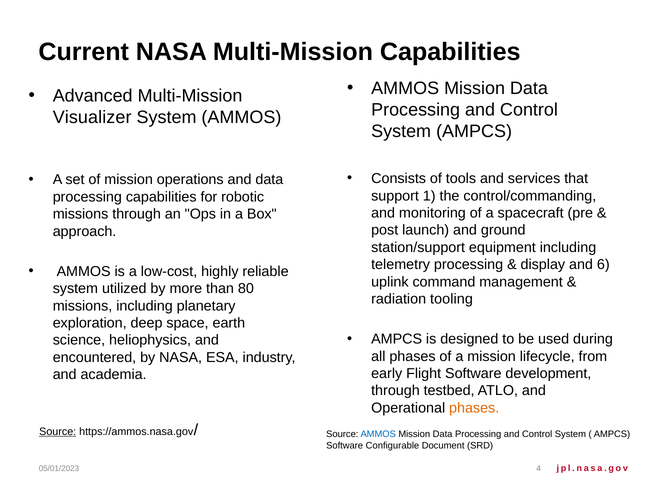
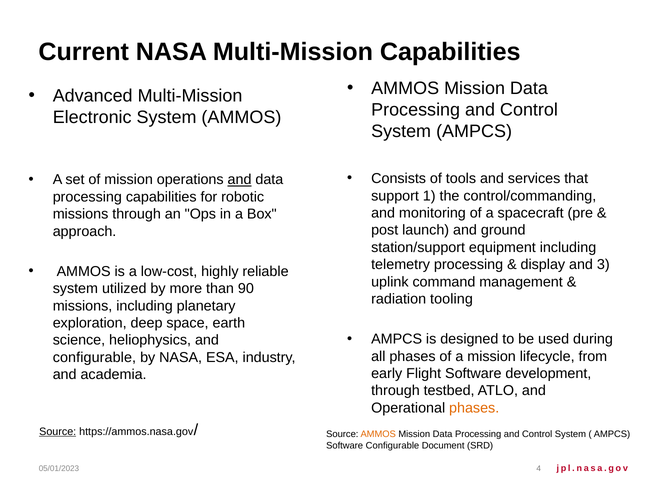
Visualizer: Visualizer -> Electronic
and at (240, 180) underline: none -> present
6: 6 -> 3
80: 80 -> 90
encountered at (94, 358): encountered -> configurable
AMMOS at (378, 435) colour: blue -> orange
